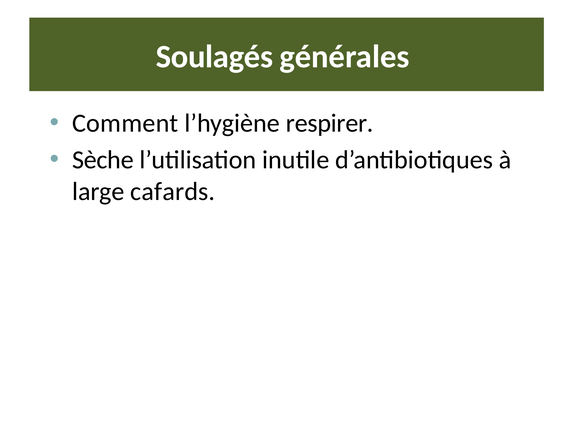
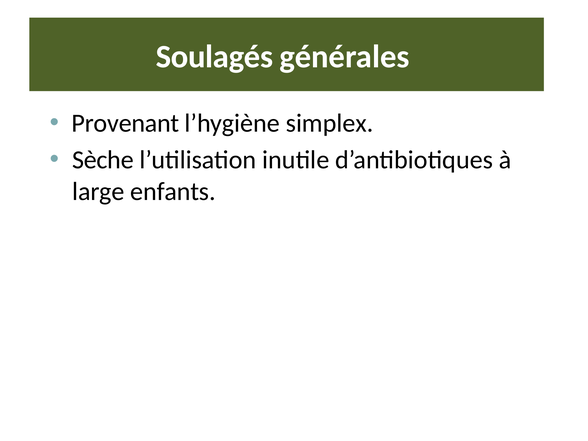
Comment: Comment -> Provenant
respirer: respirer -> simplex
cafards: cafards -> enfants
